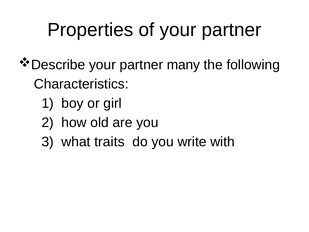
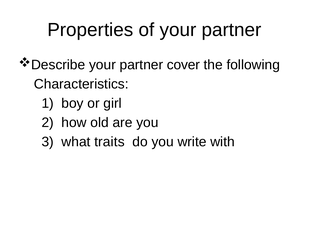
many: many -> cover
